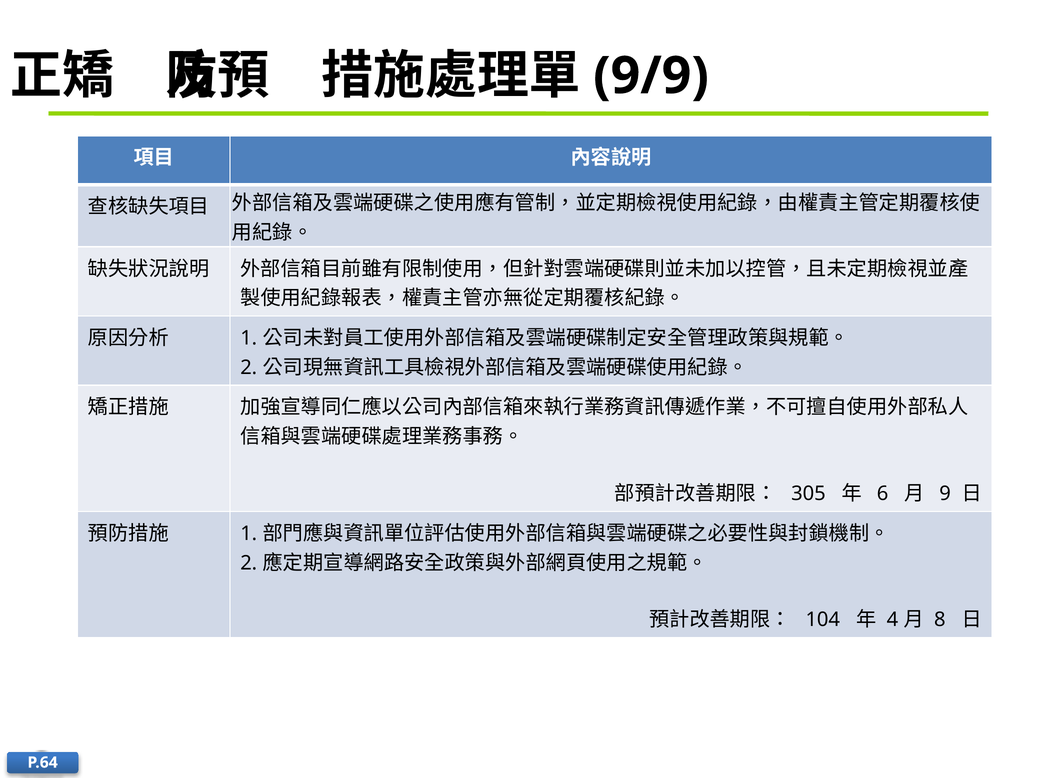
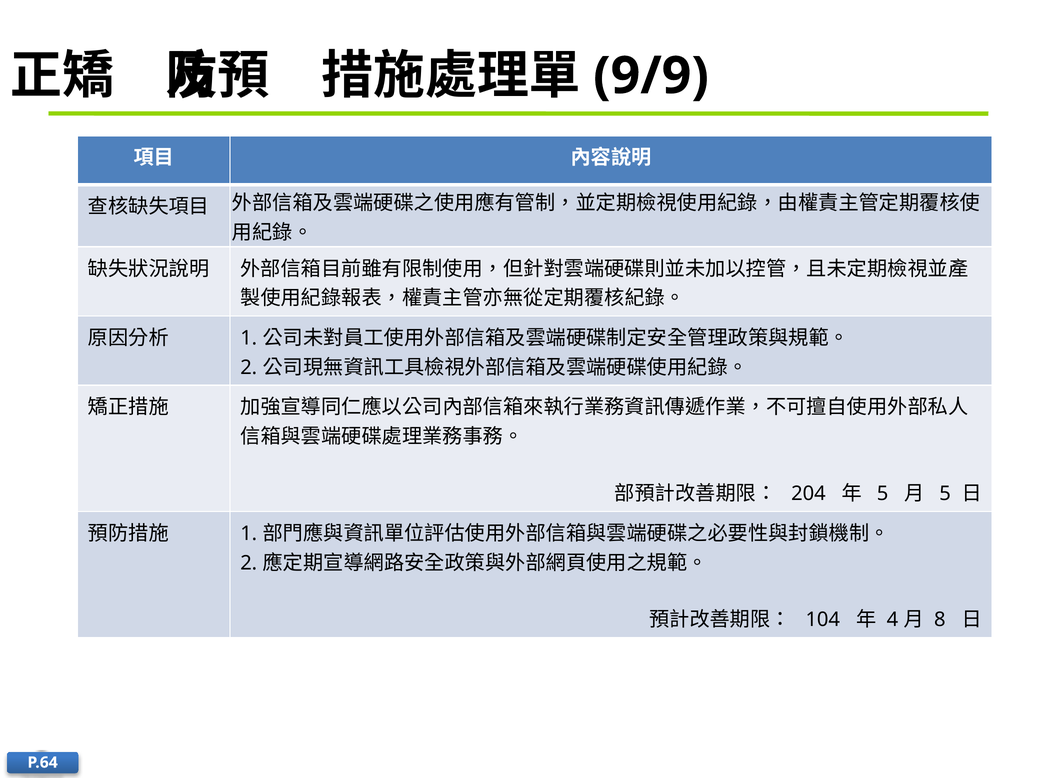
305: 305 -> 204
6 at (883, 493): 6 -> 5
9 at (945, 493): 9 -> 5
